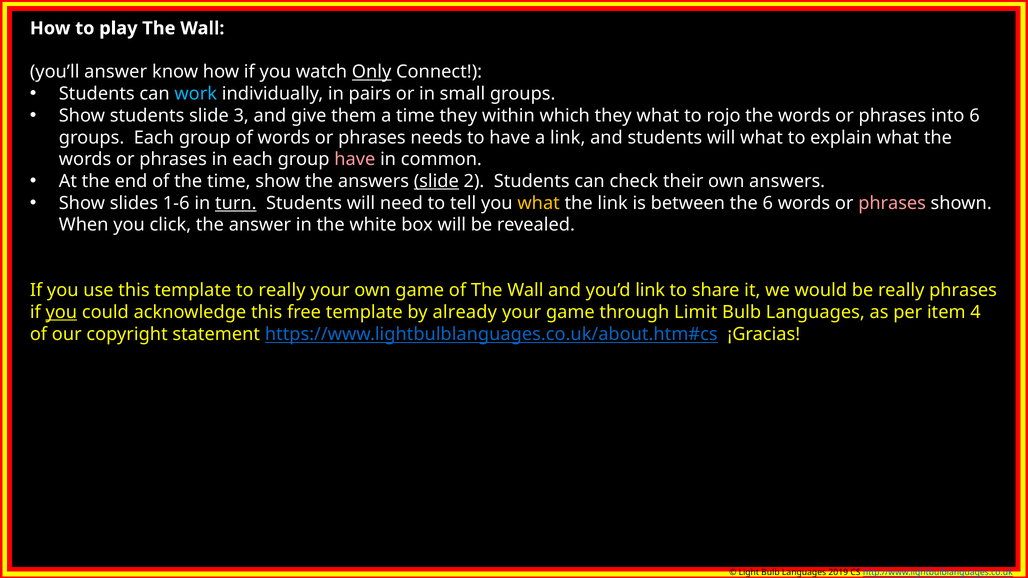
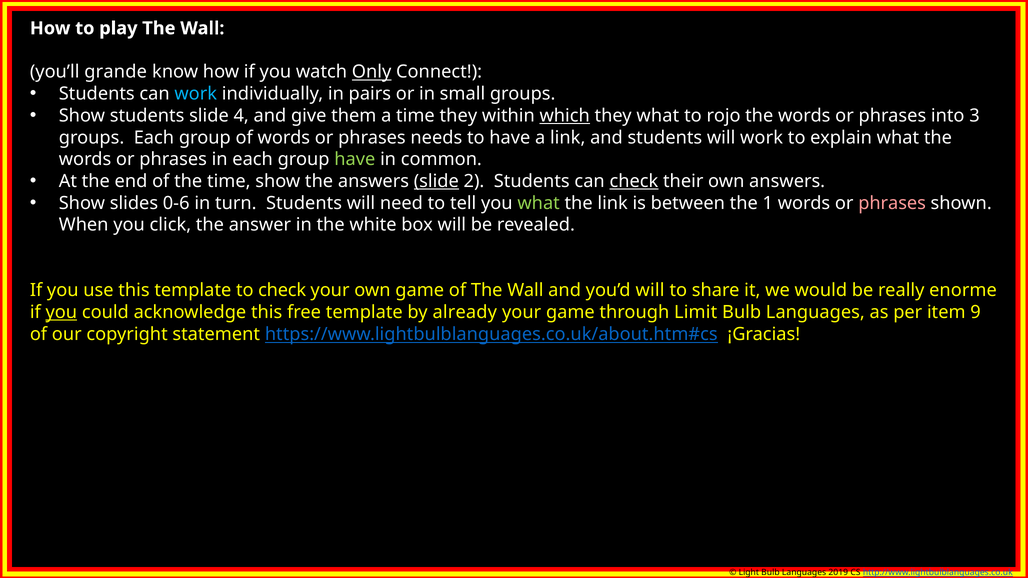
you’ll answer: answer -> grande
3: 3 -> 4
which underline: none -> present
into 6: 6 -> 3
will what: what -> work
have at (355, 159) colour: pink -> light green
check at (634, 181) underline: none -> present
1-6: 1-6 -> 0-6
turn underline: present -> none
what at (539, 203) colour: yellow -> light green
the 6: 6 -> 1
to really: really -> check
you’d link: link -> will
really phrases: phrases -> enorme
4: 4 -> 9
